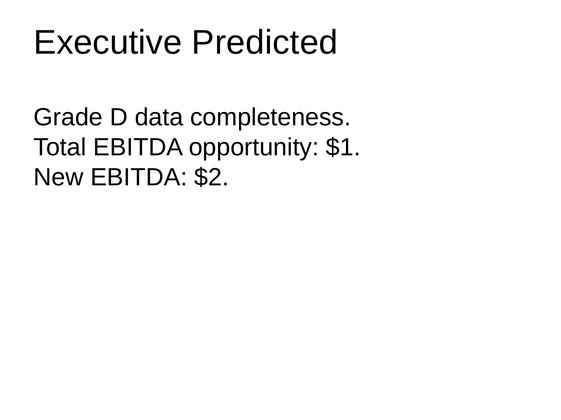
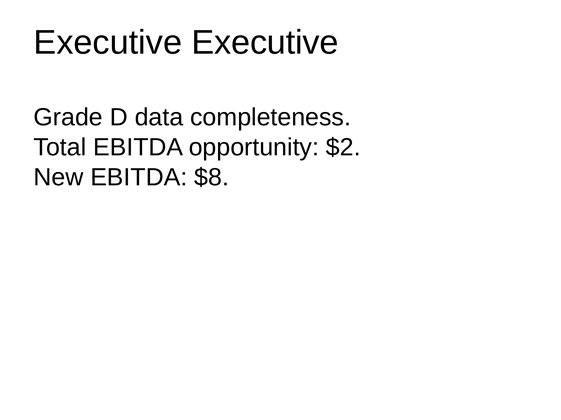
Executive Predicted: Predicted -> Executive
$1: $1 -> $2
$2: $2 -> $8
